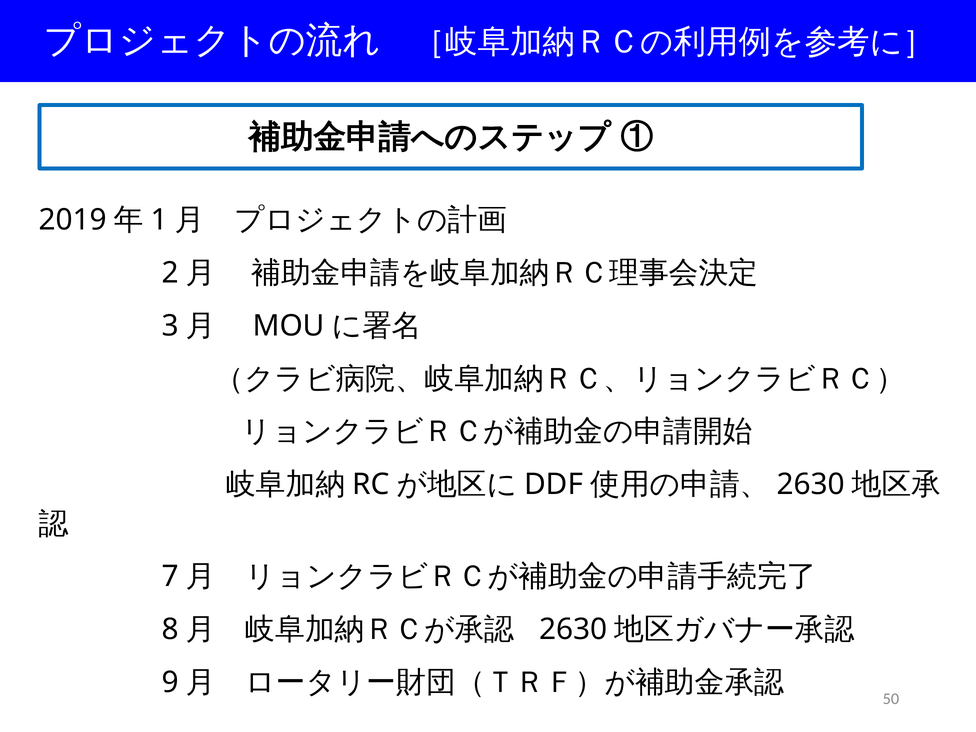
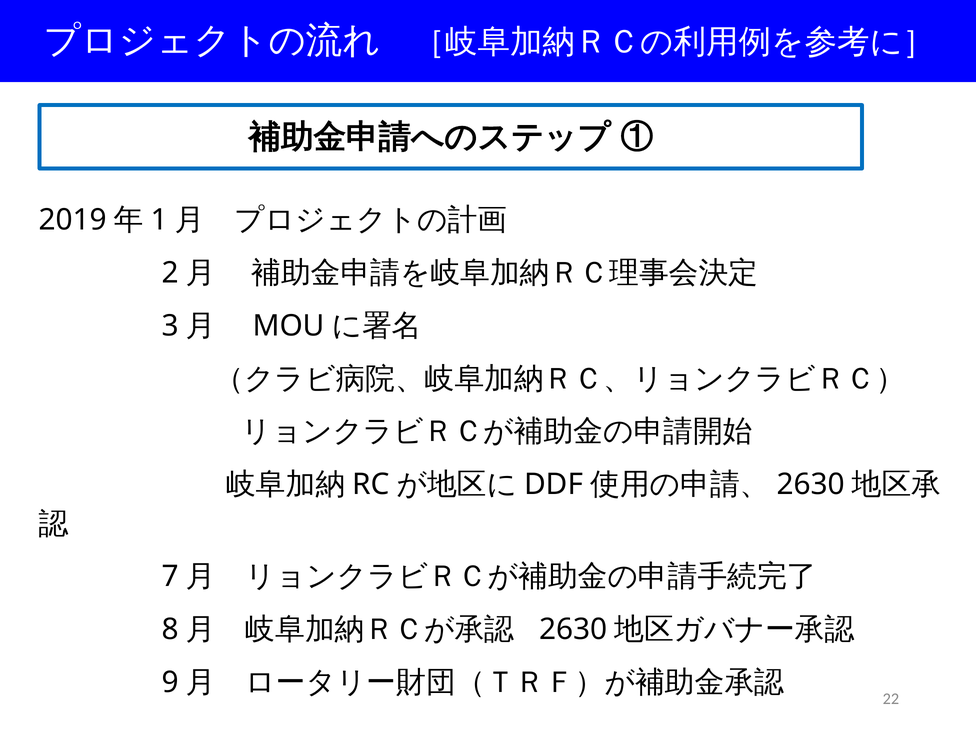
50: 50 -> 22
